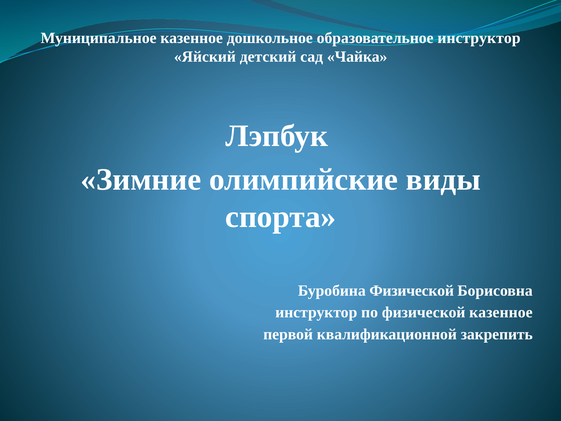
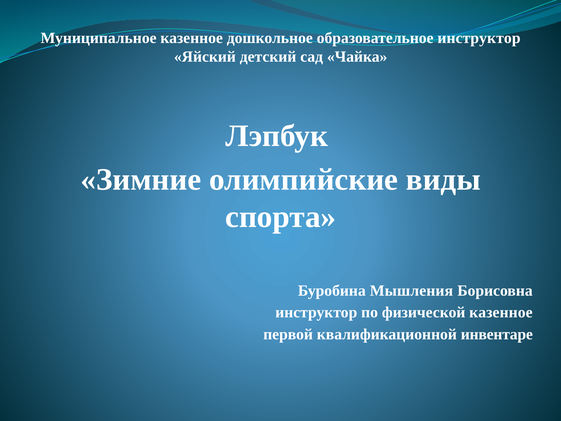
Буробина Физической: Физической -> Мышления
закрепить: закрепить -> инвентаре
